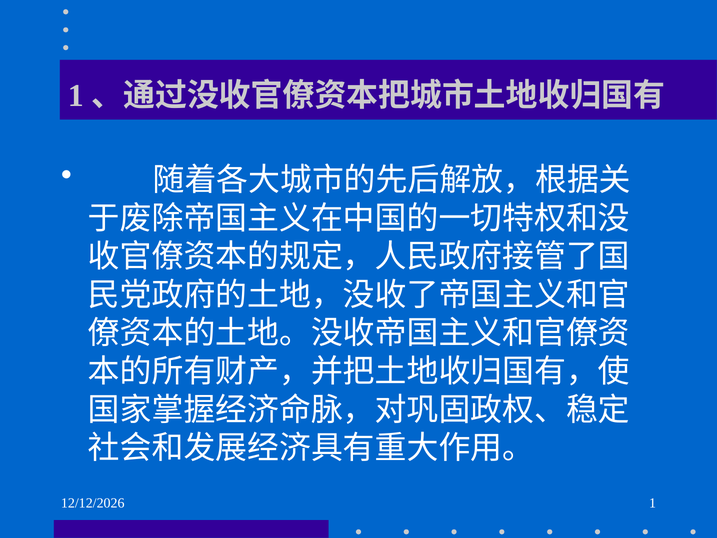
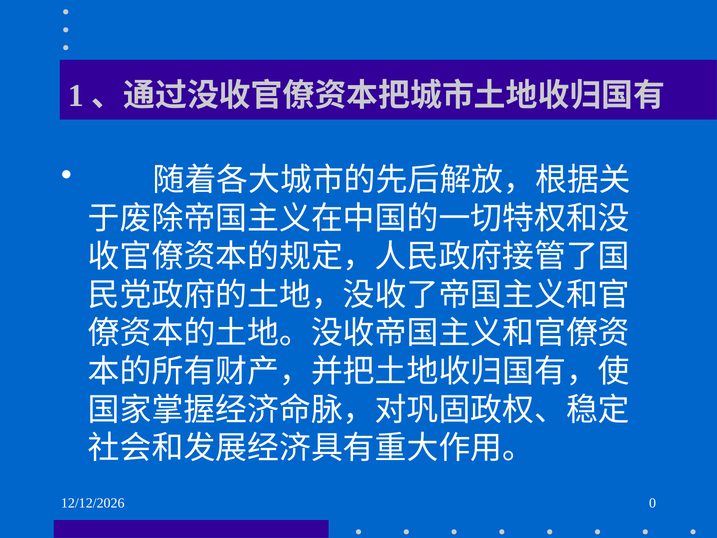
1 at (653, 503): 1 -> 0
